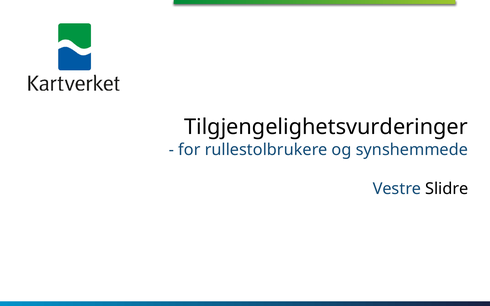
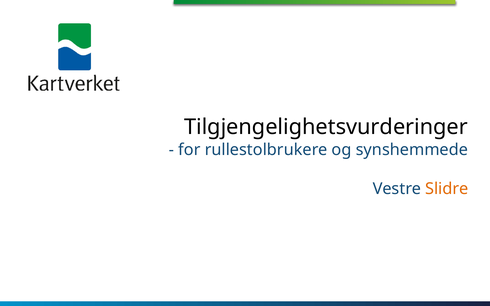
Slidre colour: black -> orange
